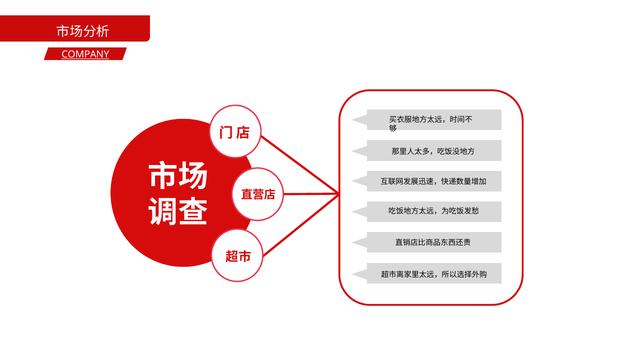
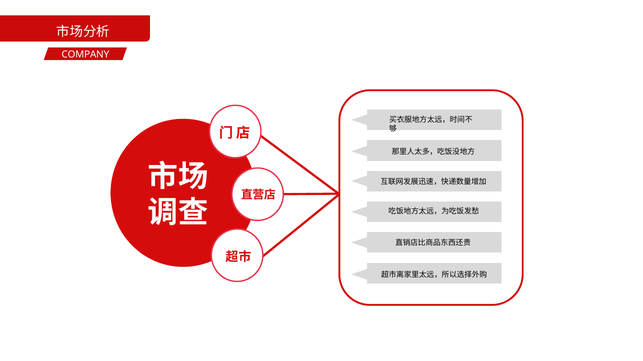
COMPANY underline: present -> none
